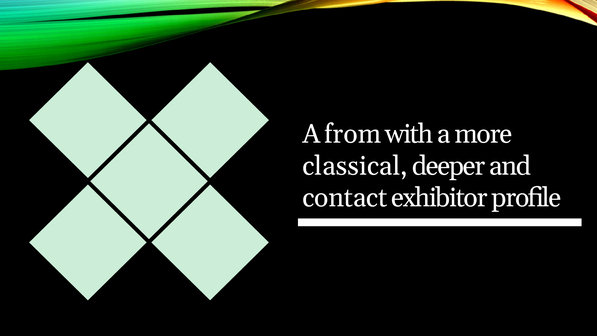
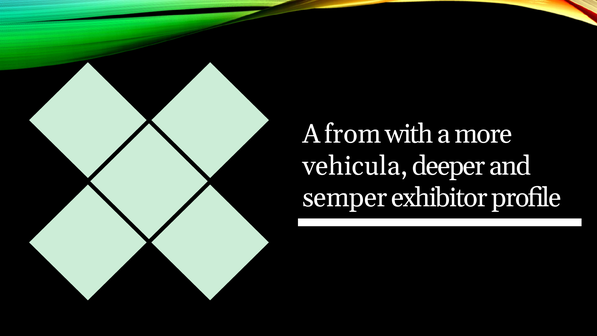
classical: classical -> vehicula
contact: contact -> semper
